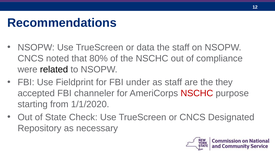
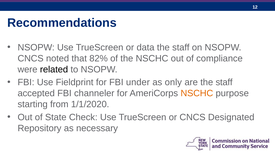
80%: 80% -> 82%
as staff: staff -> only
are the they: they -> staff
NSCHC at (197, 93) colour: red -> orange
